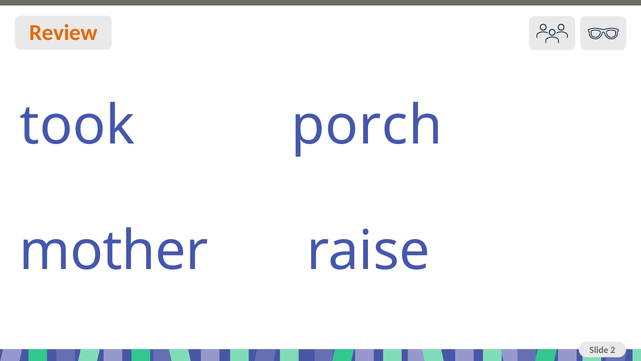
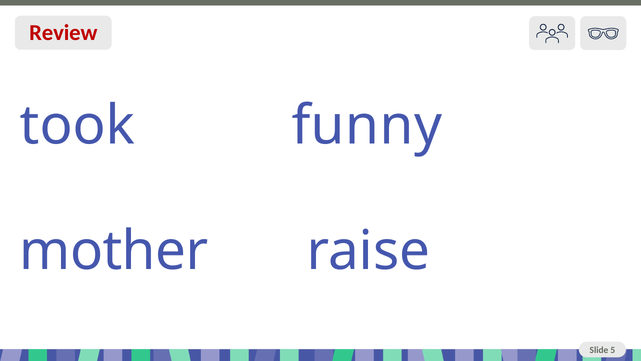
Review at (63, 33) colour: orange -> red
porch: porch -> funny
2: 2 -> 5
